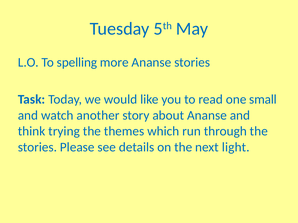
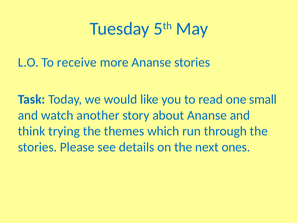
spelling: spelling -> receive
light: light -> ones
